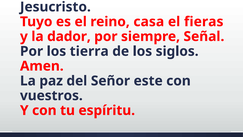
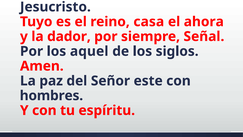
fieras: fieras -> ahora
tierra: tierra -> aquel
vuestros: vuestros -> hombres
